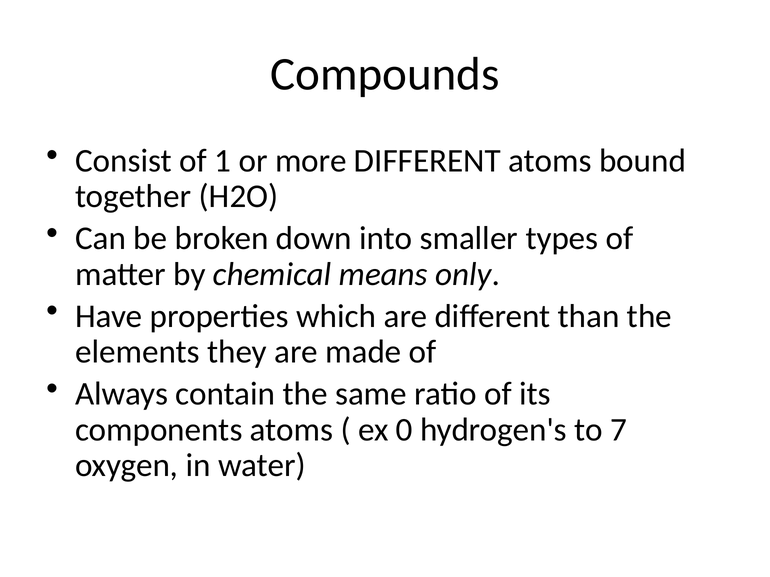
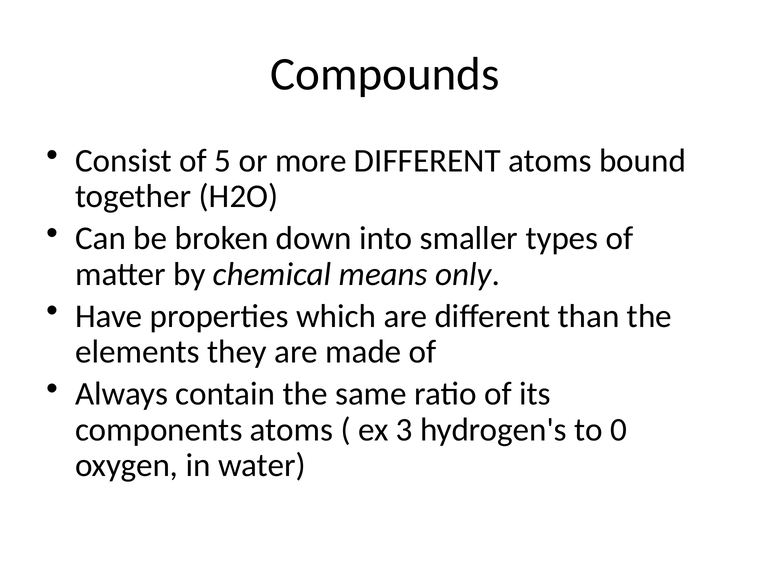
1: 1 -> 5
0: 0 -> 3
7: 7 -> 0
